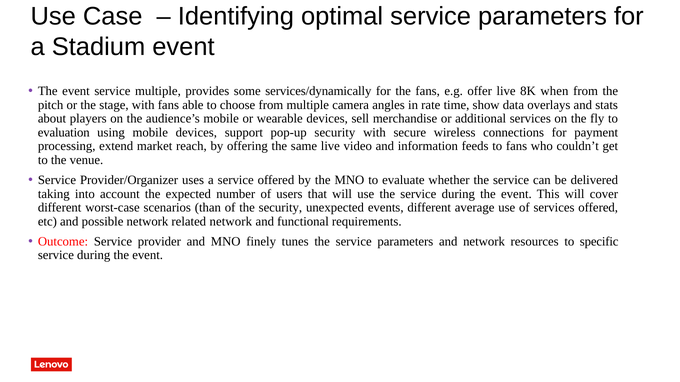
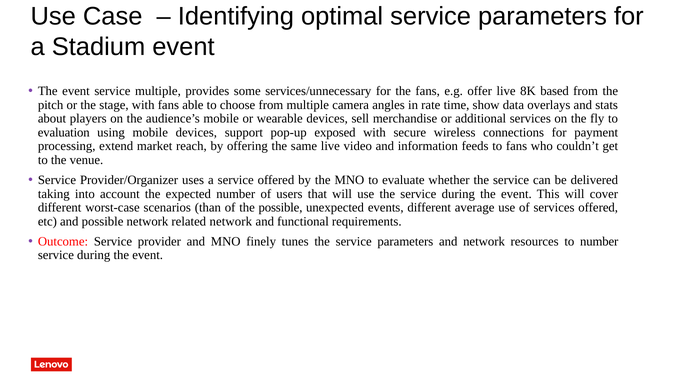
services/dynamically: services/dynamically -> services/unnecessary
when: when -> based
pop-up security: security -> exposed
the security: security -> possible
to specific: specific -> number
